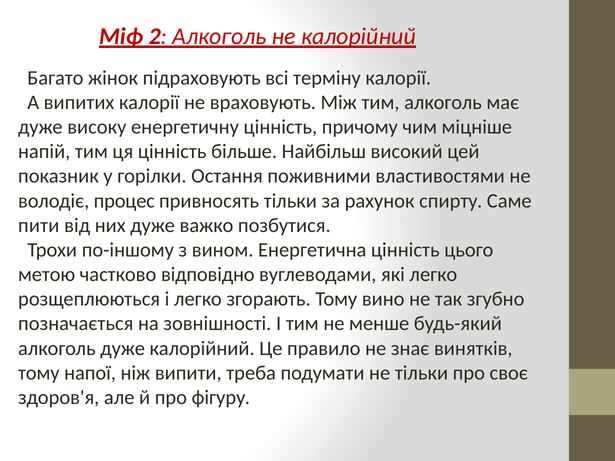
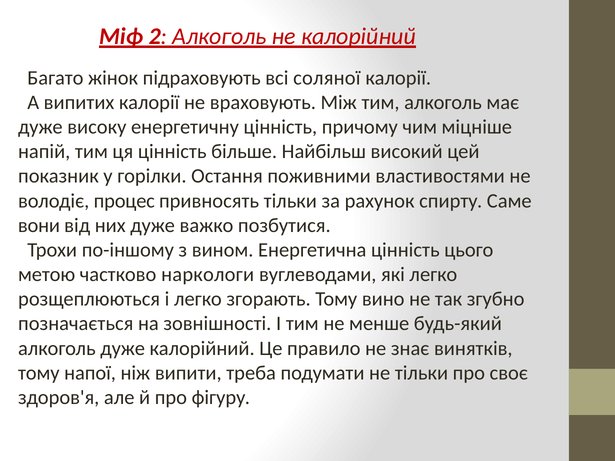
терміну: терміну -> соляної
пити: пити -> вони
відповідно: відповідно -> наркологи
